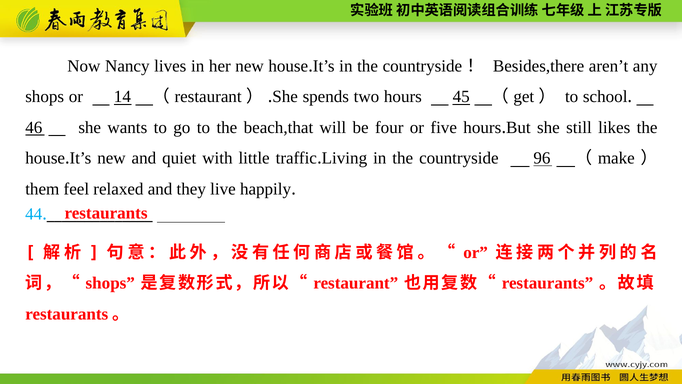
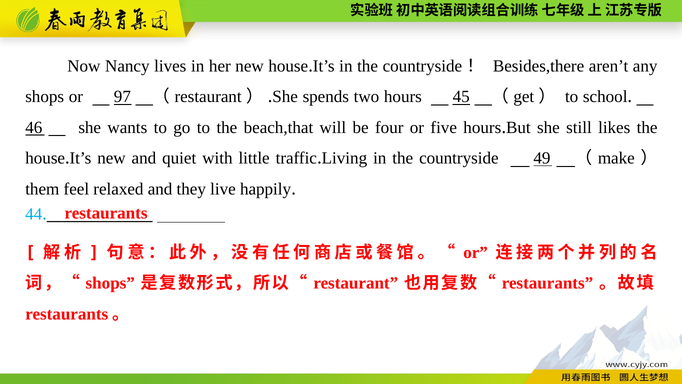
14: 14 -> 97
96: 96 -> 49
